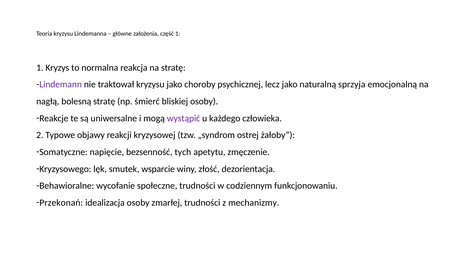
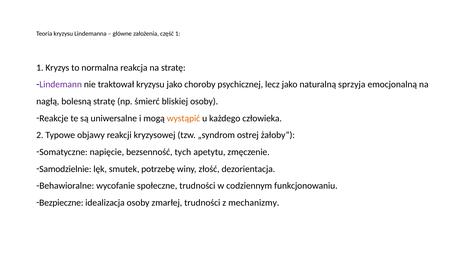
wystąpić colour: purple -> orange
Kryzysowego: Kryzysowego -> Samodzielnie
wsparcie: wsparcie -> potrzebę
Przekonań: Przekonań -> Bezpieczne
